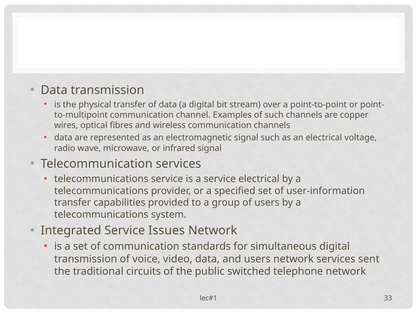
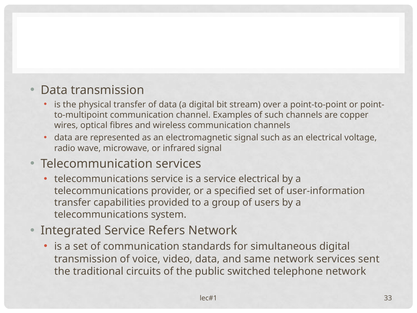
Issues: Issues -> Refers
and users: users -> same
